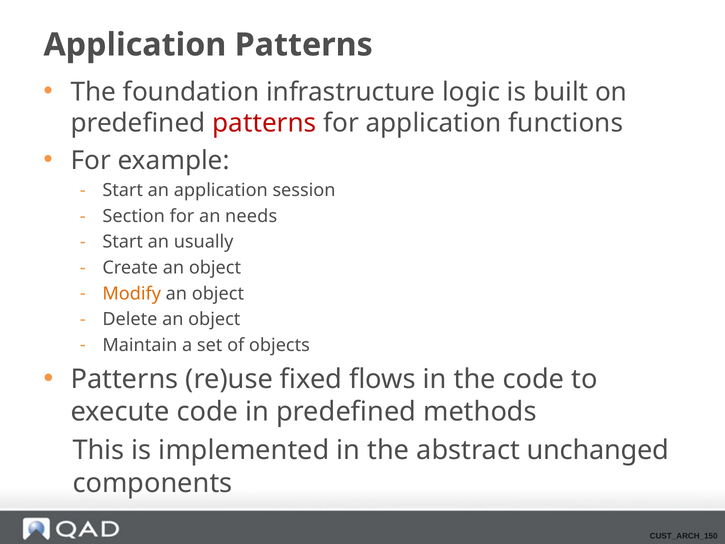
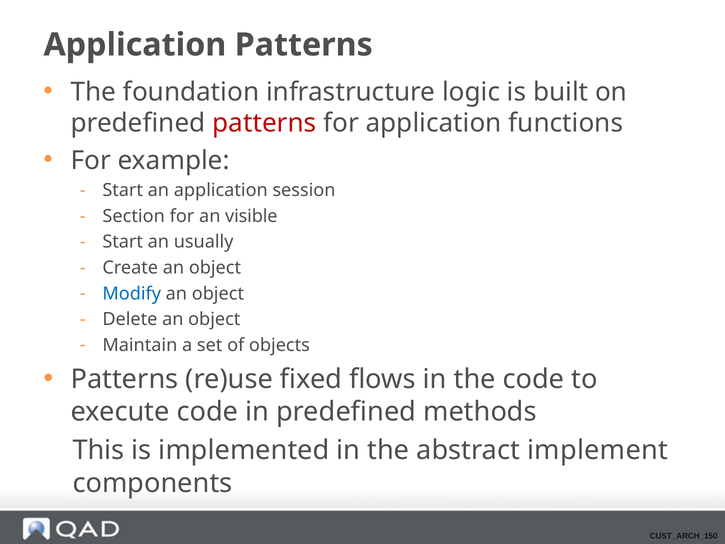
needs: needs -> visible
Modify colour: orange -> blue
unchanged: unchanged -> implement
